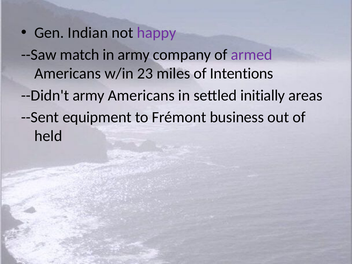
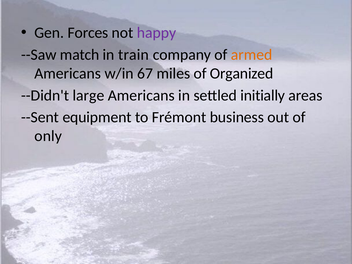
Indian: Indian -> Forces
in army: army -> train
armed colour: purple -> orange
23: 23 -> 67
Intentions: Intentions -> Organized
--Didn't army: army -> large
held: held -> only
